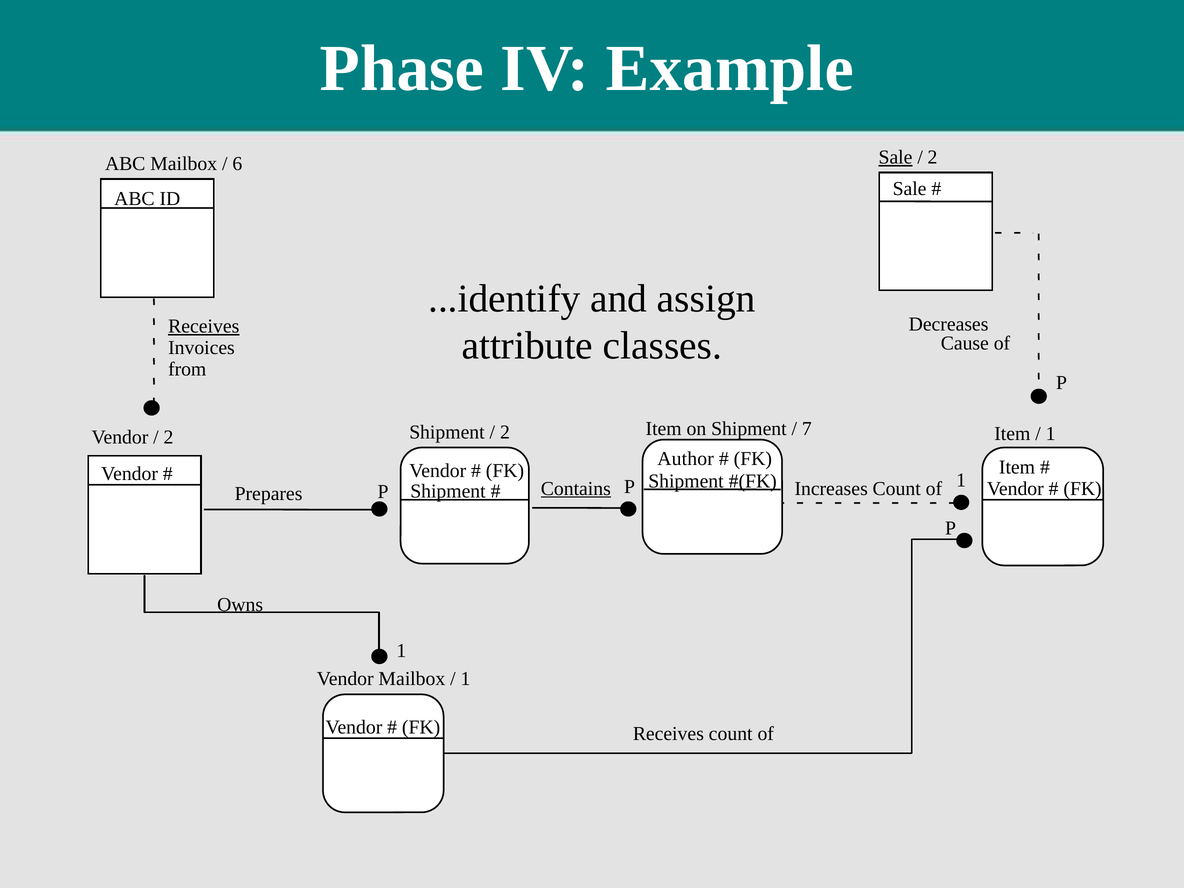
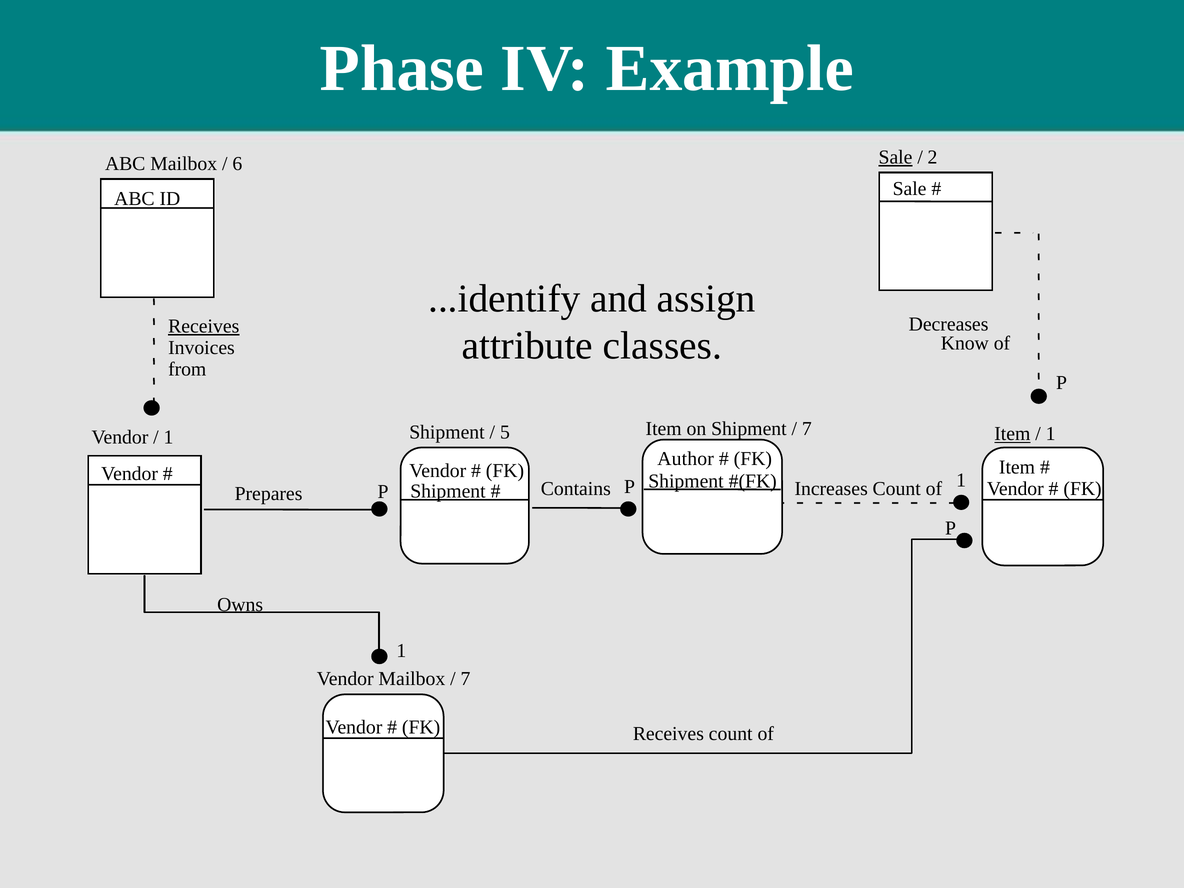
Cause: Cause -> Know
2 at (505, 432): 2 -> 5
Item at (1012, 434) underline: none -> present
2 at (169, 437): 2 -> 1
Contains underline: present -> none
1 at (466, 679): 1 -> 7
